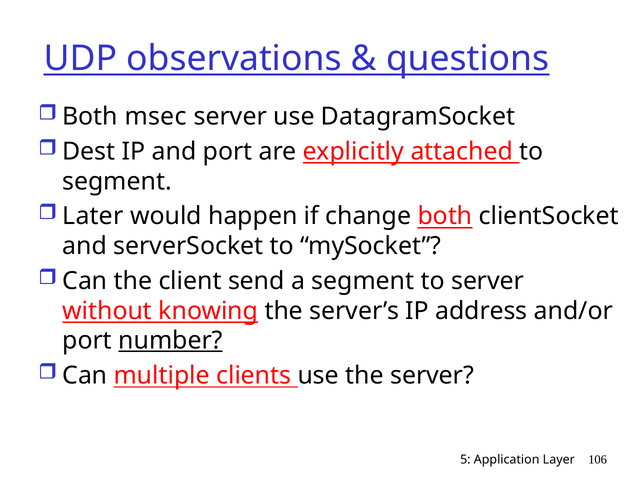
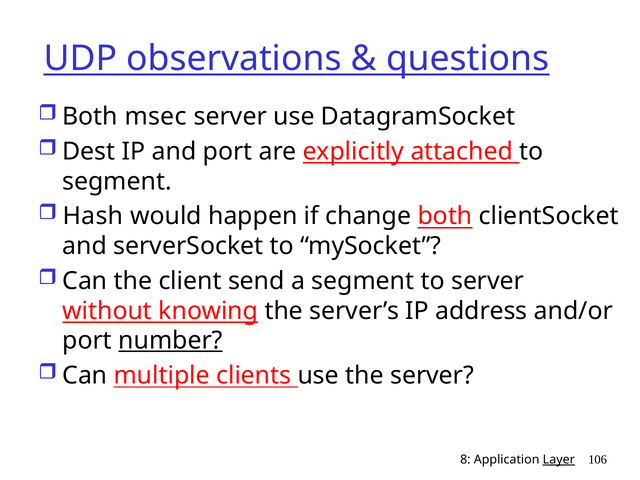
Later: Later -> Hash
5: 5 -> 8
Layer underline: none -> present
